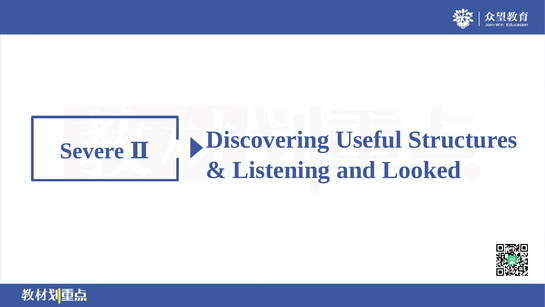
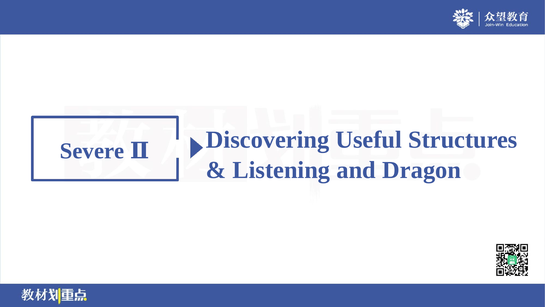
Looked: Looked -> Dragon
